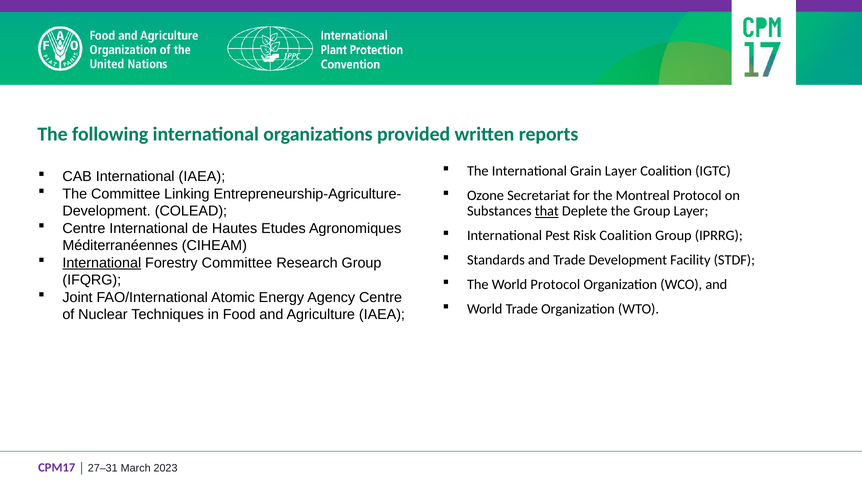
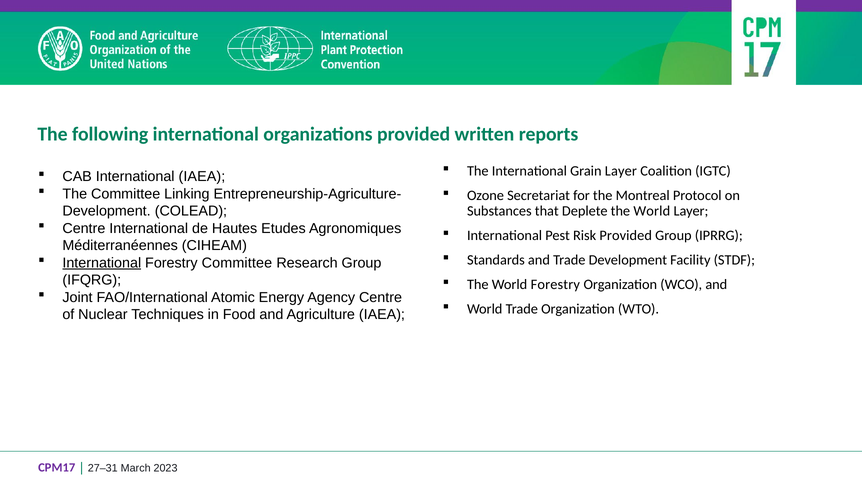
that underline: present -> none
Deplete the Group: Group -> World
Risk Coalition: Coalition -> Provided
World Protocol: Protocol -> Forestry
